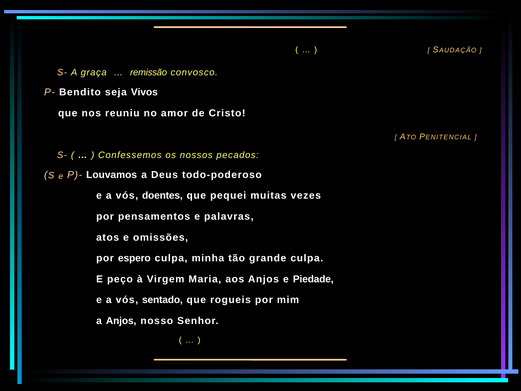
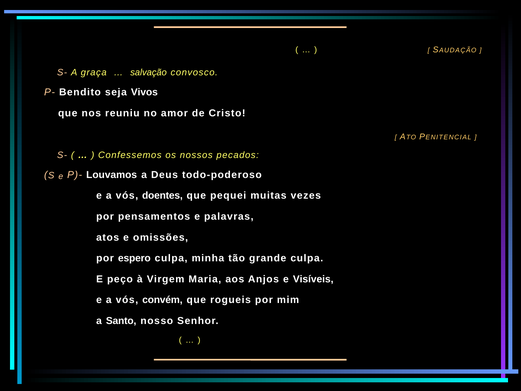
remissão: remissão -> salvação
Piedade: Piedade -> Visíveis
sentado: sentado -> convém
a Anjos: Anjos -> Santo
